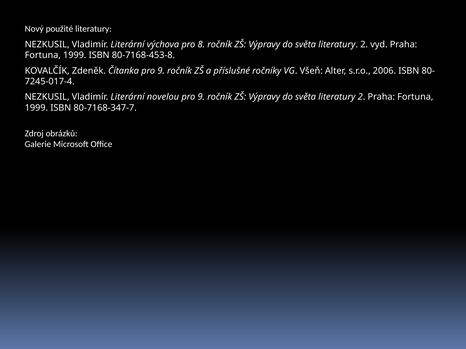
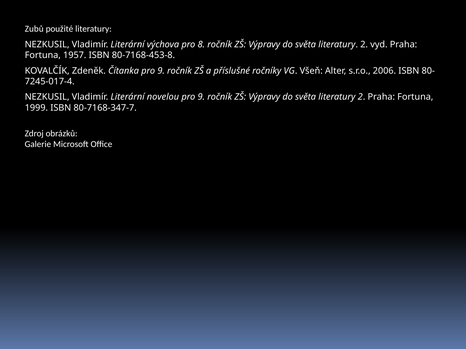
Nový: Nový -> Zubů
1999 at (75, 55): 1999 -> 1957
